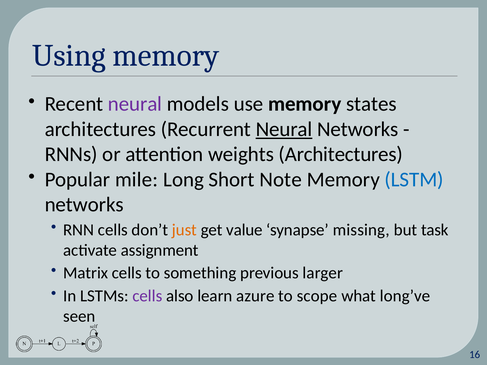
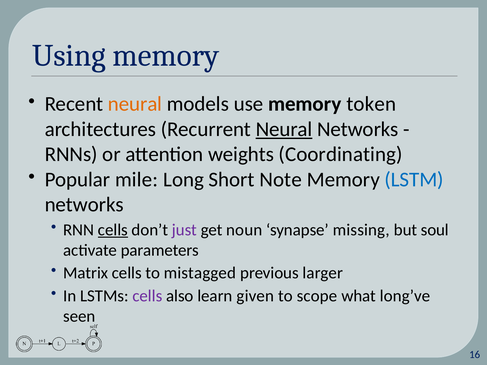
neural at (135, 104) colour: purple -> orange
states: states -> token
weights Architectures: Architectures -> Coordinating
cells at (113, 230) underline: none -> present
just colour: orange -> purple
value: value -> noun
task: task -> soul
assignment: assignment -> parameters
something: something -> mistagged
azure: azure -> given
